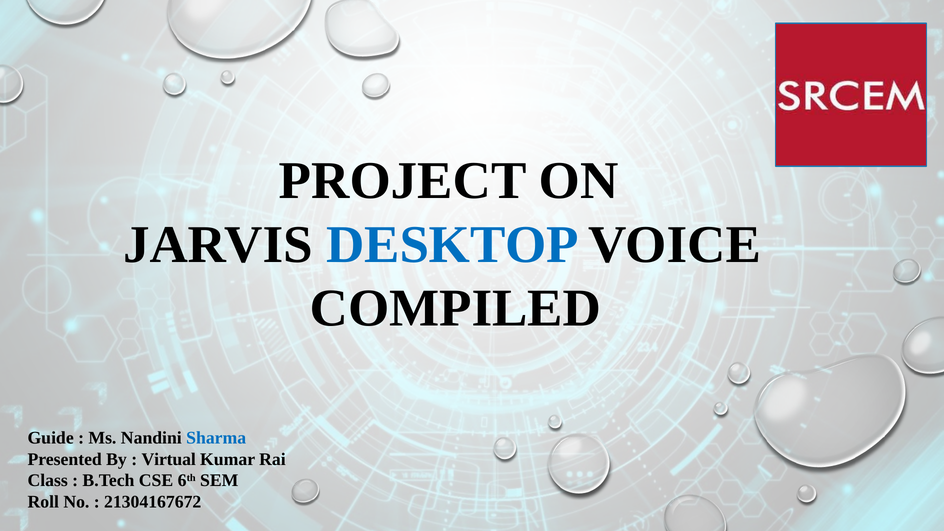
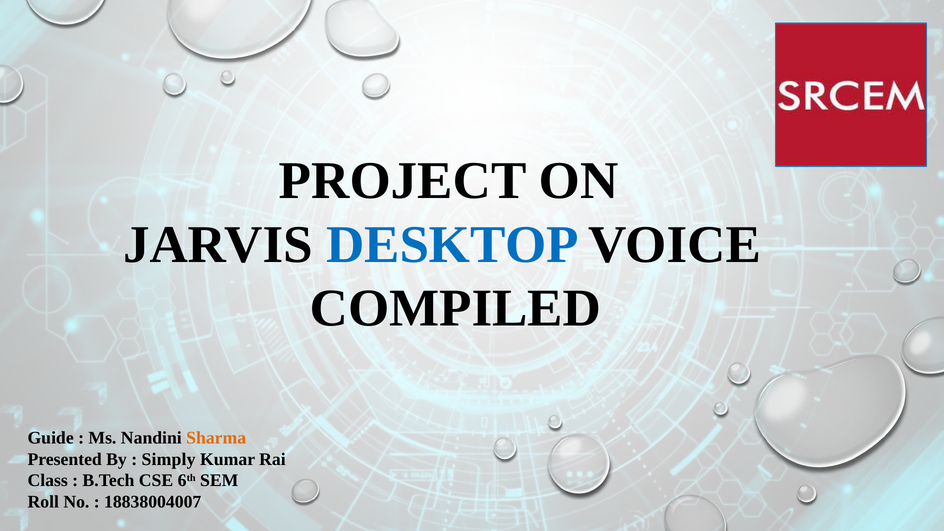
Sharma colour: blue -> orange
Virtual: Virtual -> Simply
21304167672: 21304167672 -> 18838004007
